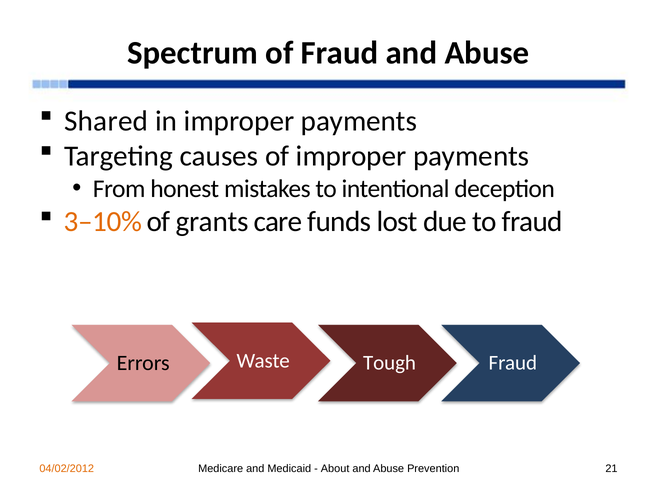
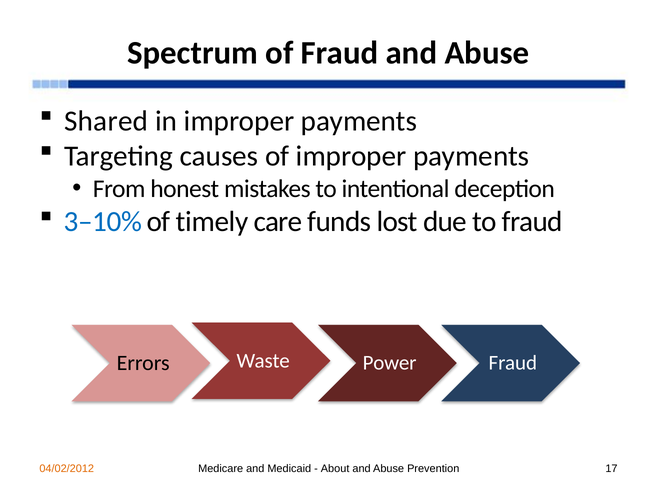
3–10% colour: orange -> blue
grants: grants -> timely
Tough: Tough -> Power
21: 21 -> 17
